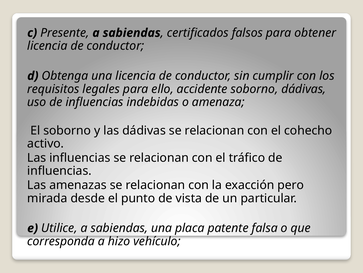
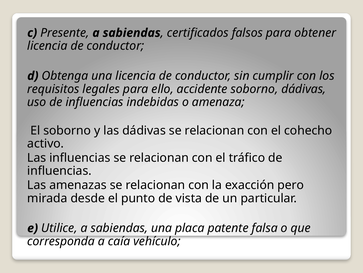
hizo: hizo -> caía
